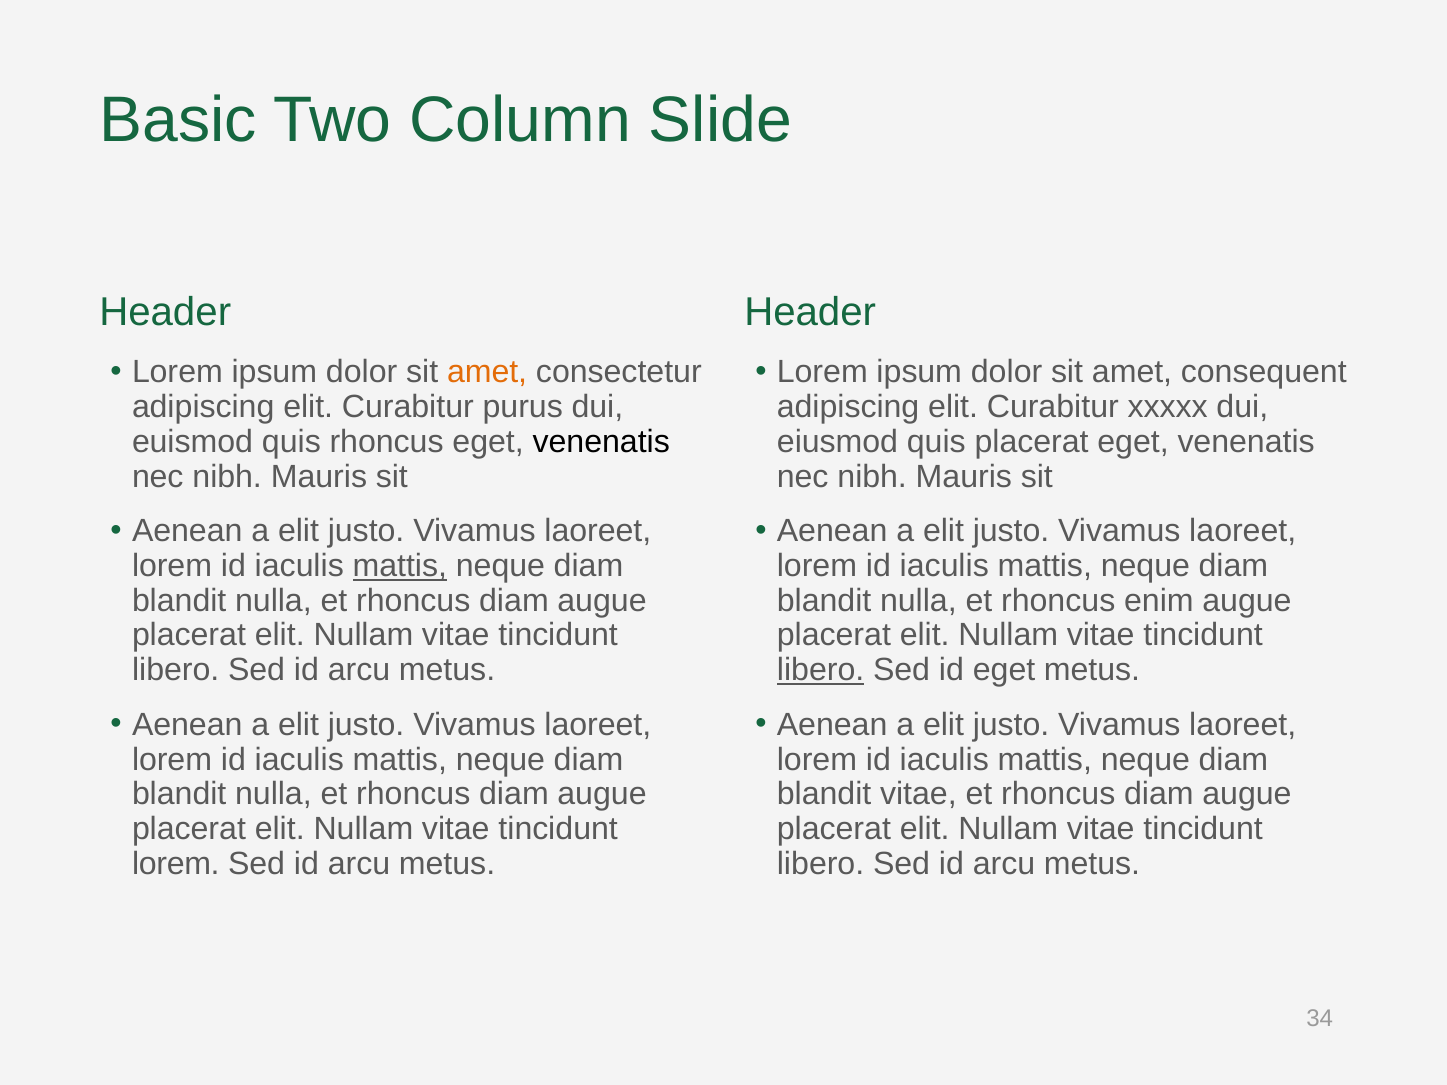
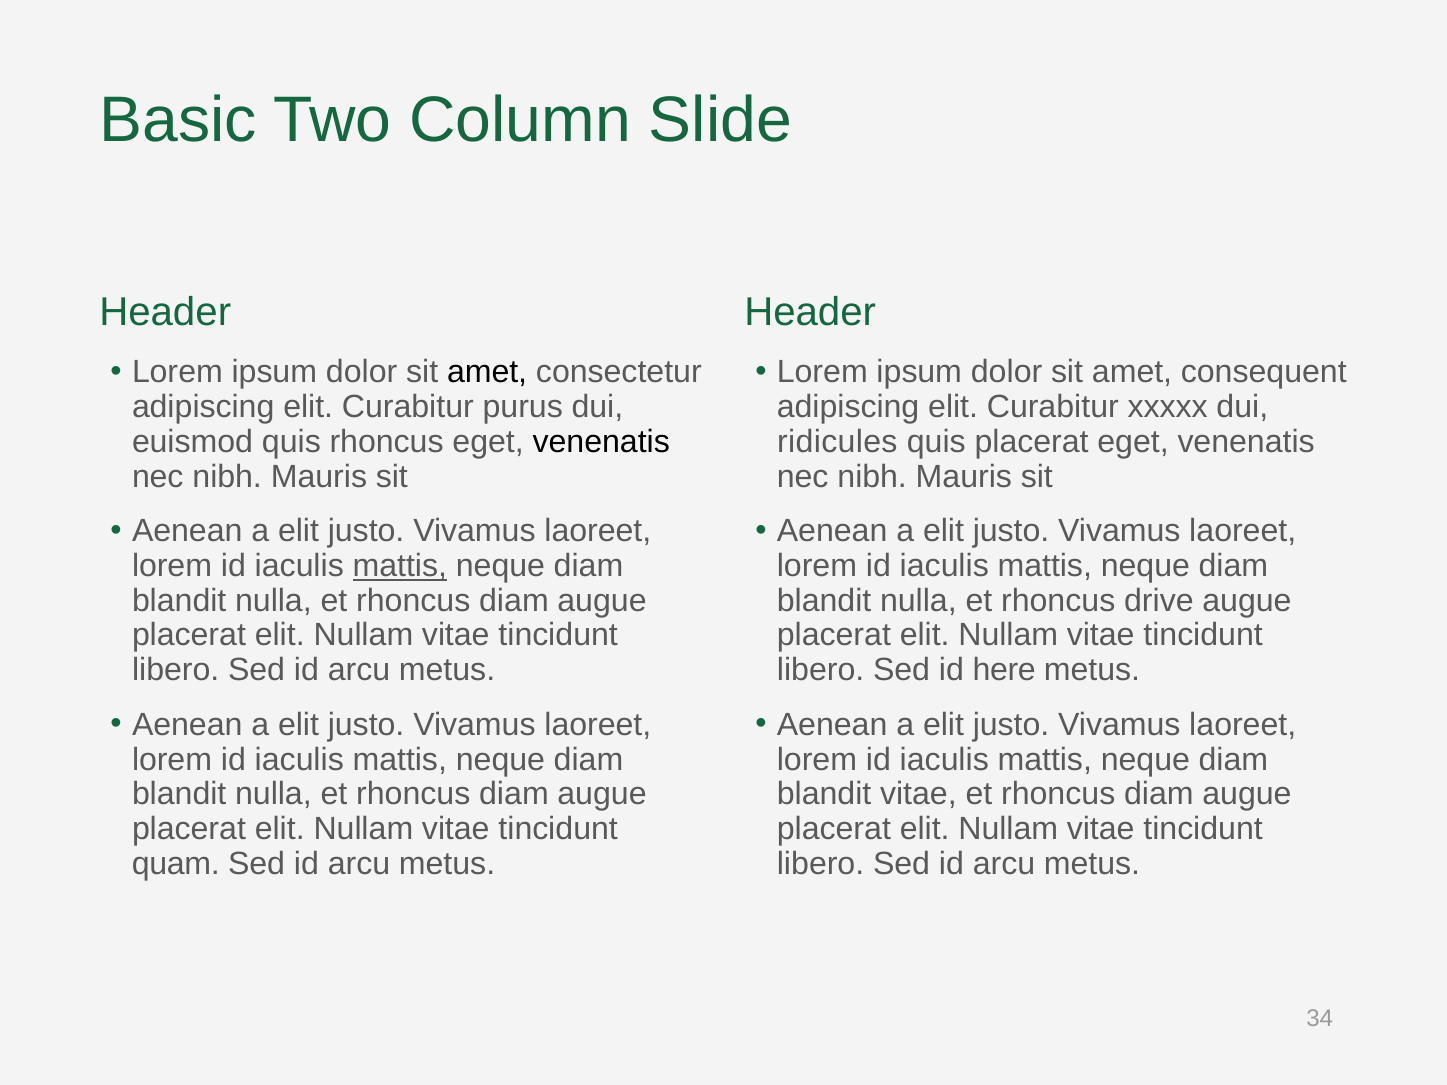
amet at (487, 372) colour: orange -> black
eiusmod: eiusmod -> ridicules
enim: enim -> drive
libero at (821, 670) underline: present -> none
id eget: eget -> here
lorem at (176, 864): lorem -> quam
